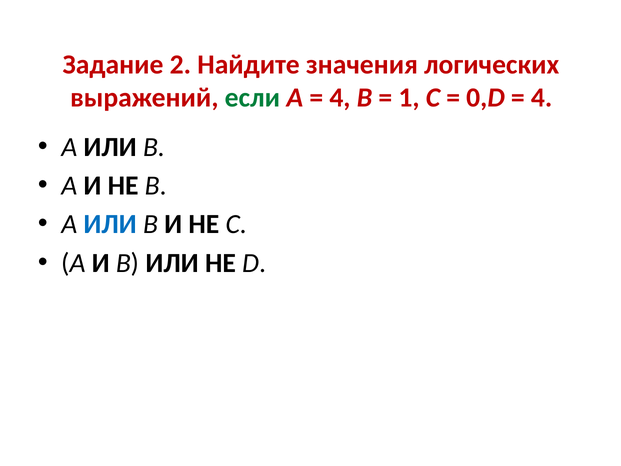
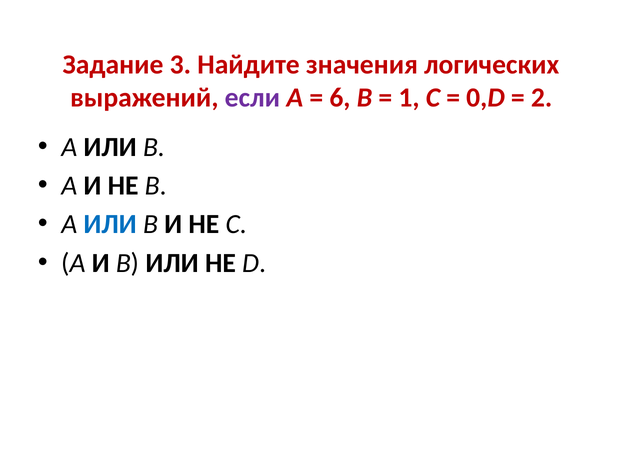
2: 2 -> 3
если colour: green -> purple
4 at (340, 98): 4 -> 6
4 at (542, 98): 4 -> 2
